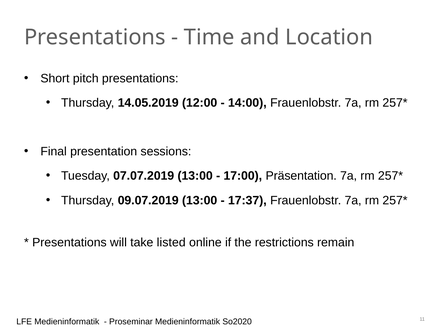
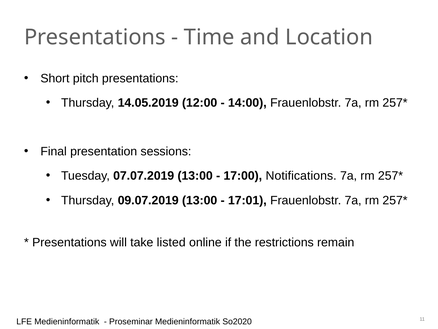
Präsentation: Präsentation -> Notifications
17:37: 17:37 -> 17:01
